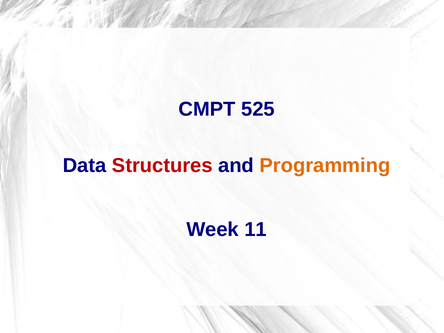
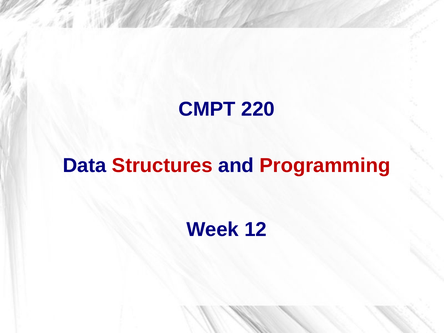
525: 525 -> 220
Programming colour: orange -> red
11: 11 -> 12
